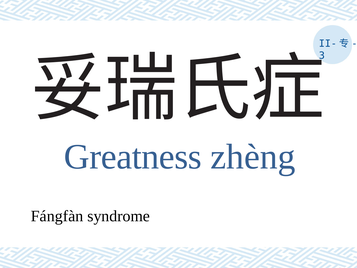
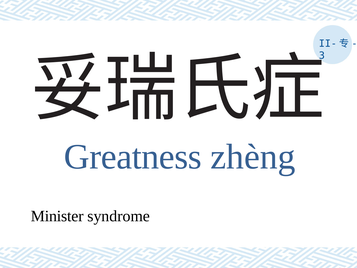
Fángfàn: Fángfàn -> Minister
